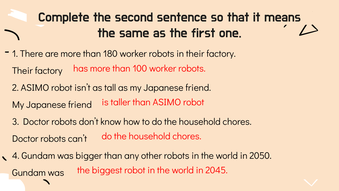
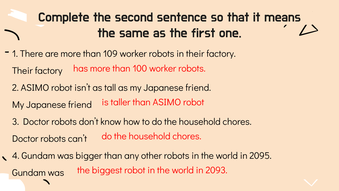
180: 180 -> 109
2050: 2050 -> 2095
2045: 2045 -> 2093
